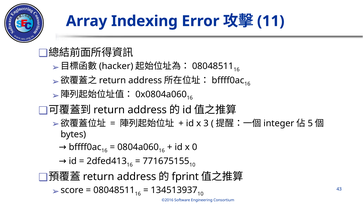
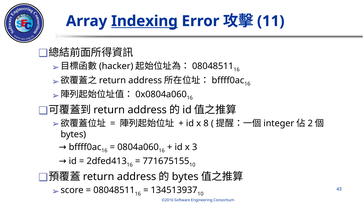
Indexing underline: none -> present
3: 3 -> 8
5: 5 -> 2
0: 0 -> 3
fprint at (185, 177): fprint -> bytes
